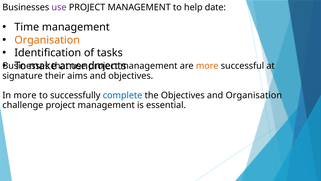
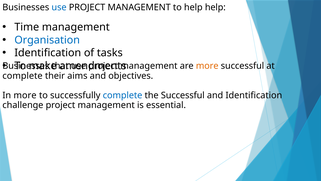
use at (59, 7) colour: purple -> blue
help date: date -> help
Organisation at (47, 40) colour: orange -> blue
signature at (23, 76): signature -> complete
the Objectives: Objectives -> Successful
and Organisation: Organisation -> Identification
